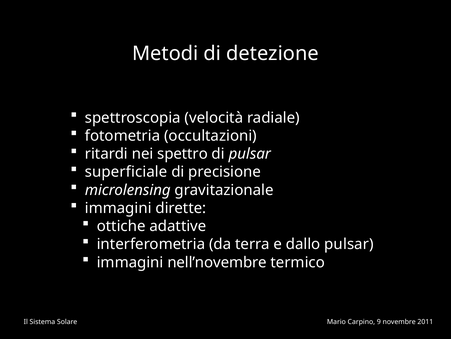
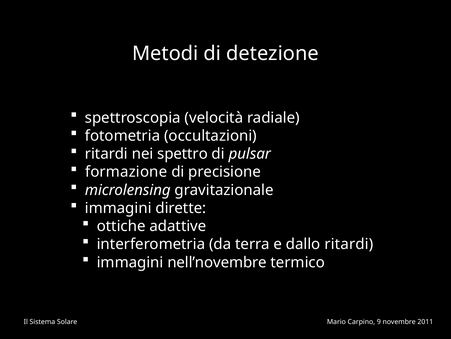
superficiale: superficiale -> formazione
dallo pulsar: pulsar -> ritardi
